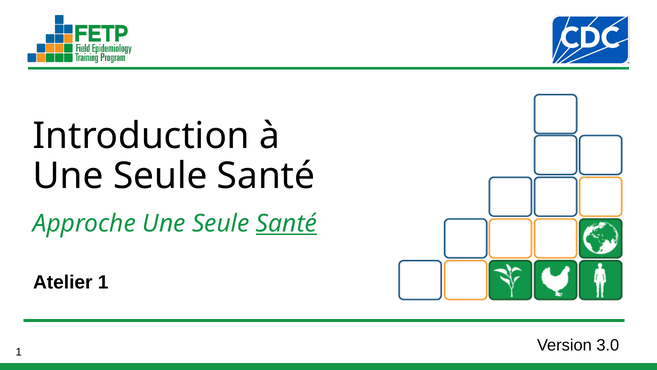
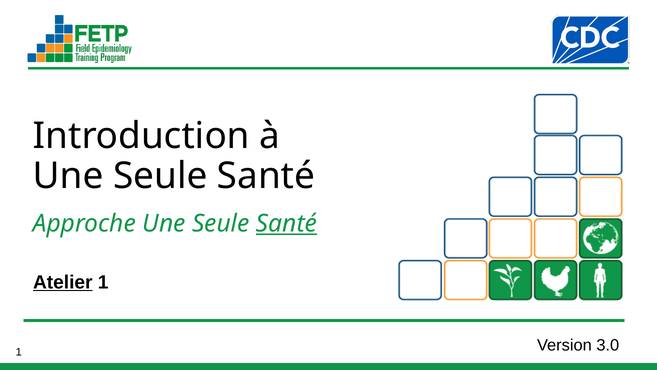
Atelier underline: none -> present
